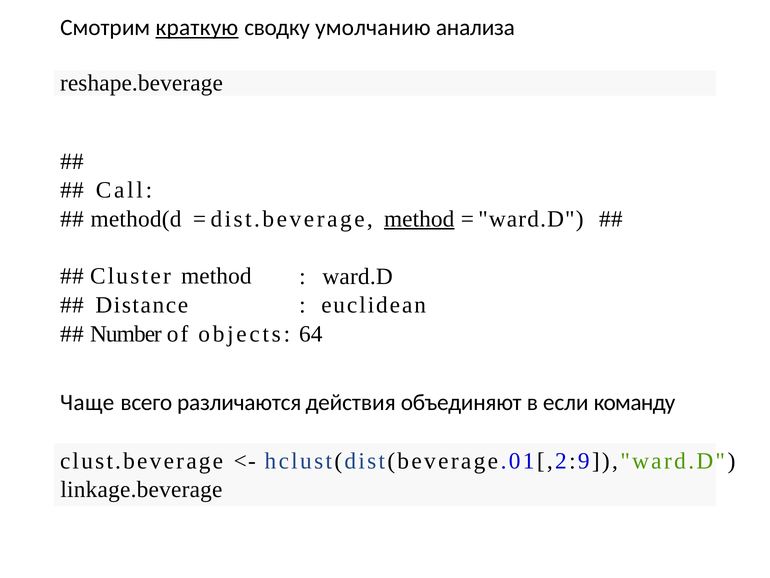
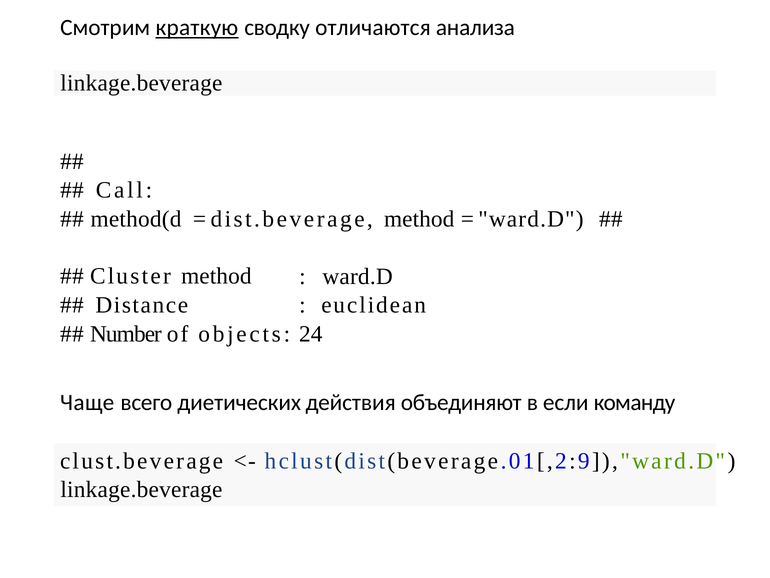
умолчанию: умолчанию -> отличаются
reshape.beverage at (141, 83): reshape.beverage -> linkage.beverage
method at (419, 219) underline: present -> none
64: 64 -> 24
различаются: различаются -> диетических
